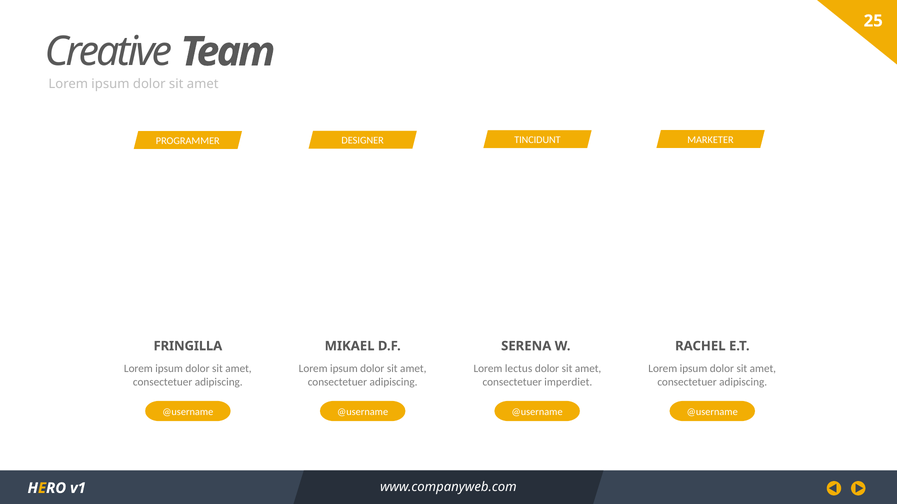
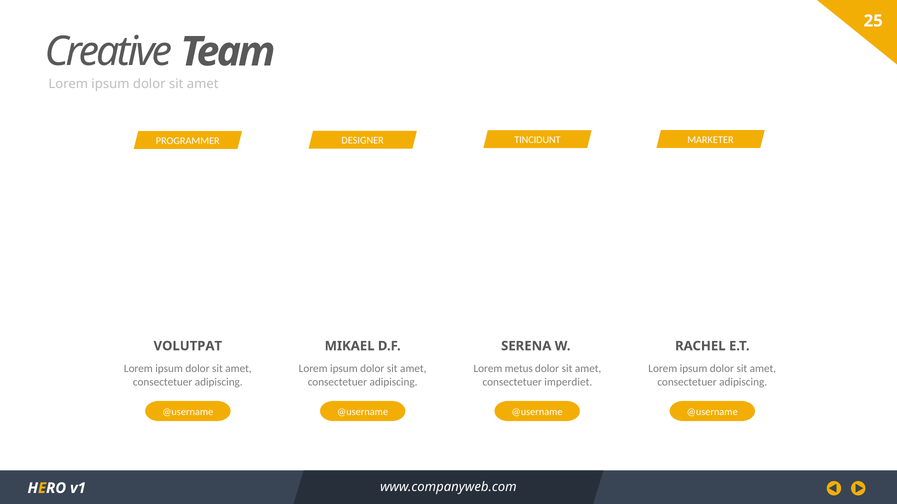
FRINGILLA: FRINGILLA -> VOLUTPAT
lectus: lectus -> metus
